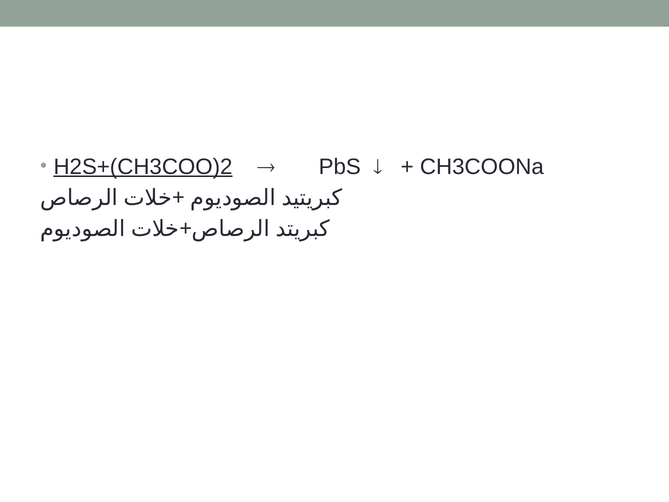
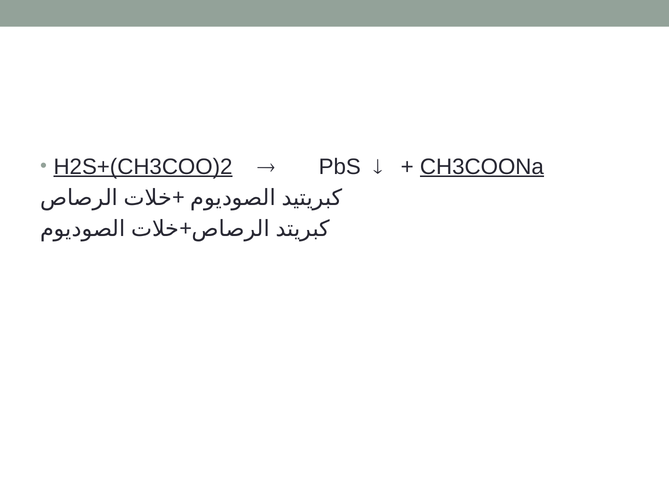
CH3COONa underline: none -> present
